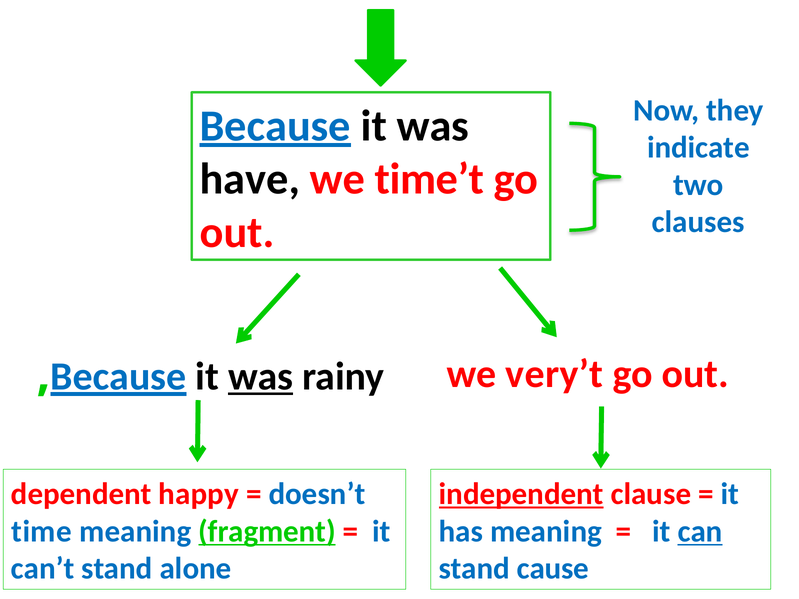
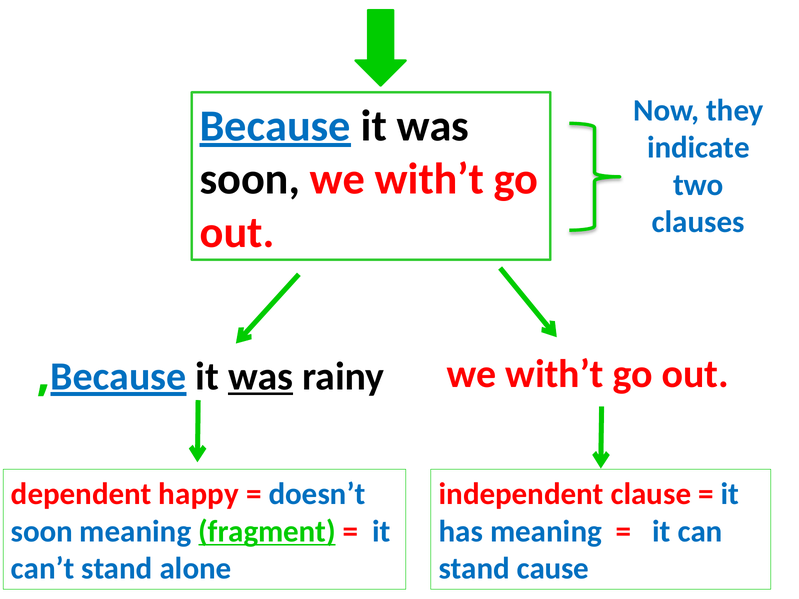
have at (250, 179): have -> soon
time’t at (430, 179): time’t -> with’t
very’t at (554, 374): very’t -> with’t
independent underline: present -> none
time at (42, 532): time -> soon
can underline: present -> none
